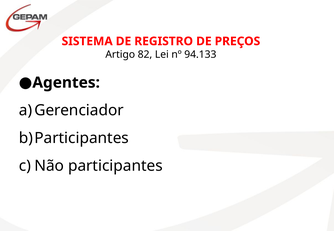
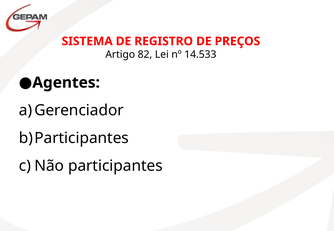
94.133: 94.133 -> 14.533
